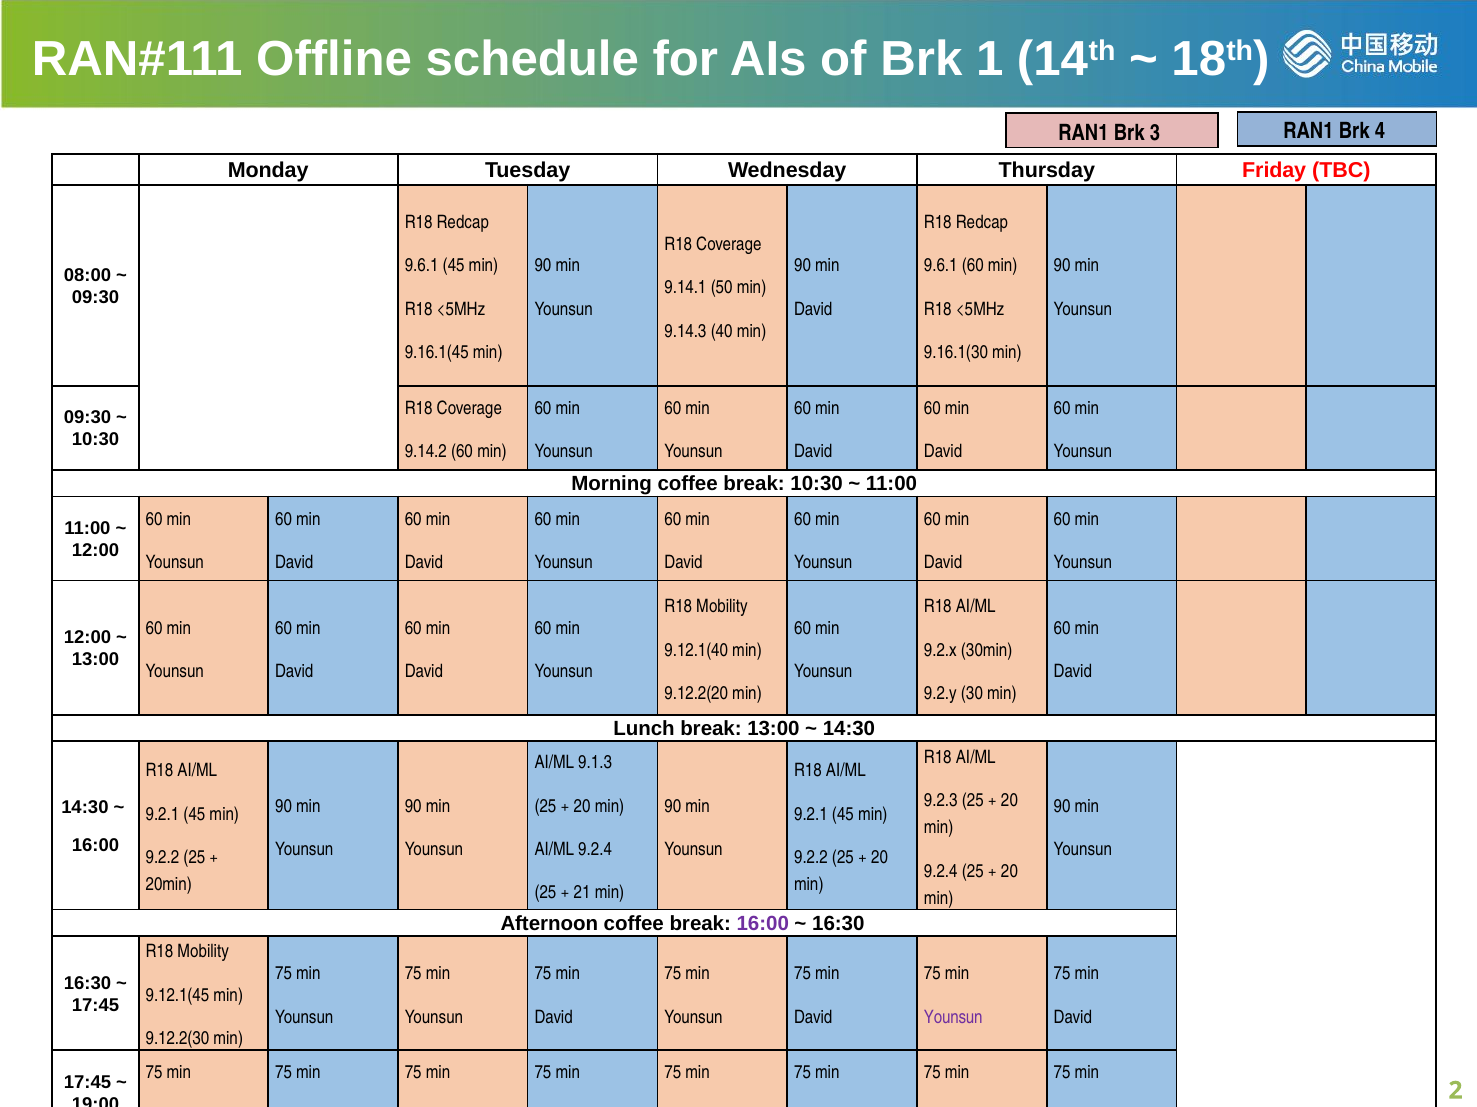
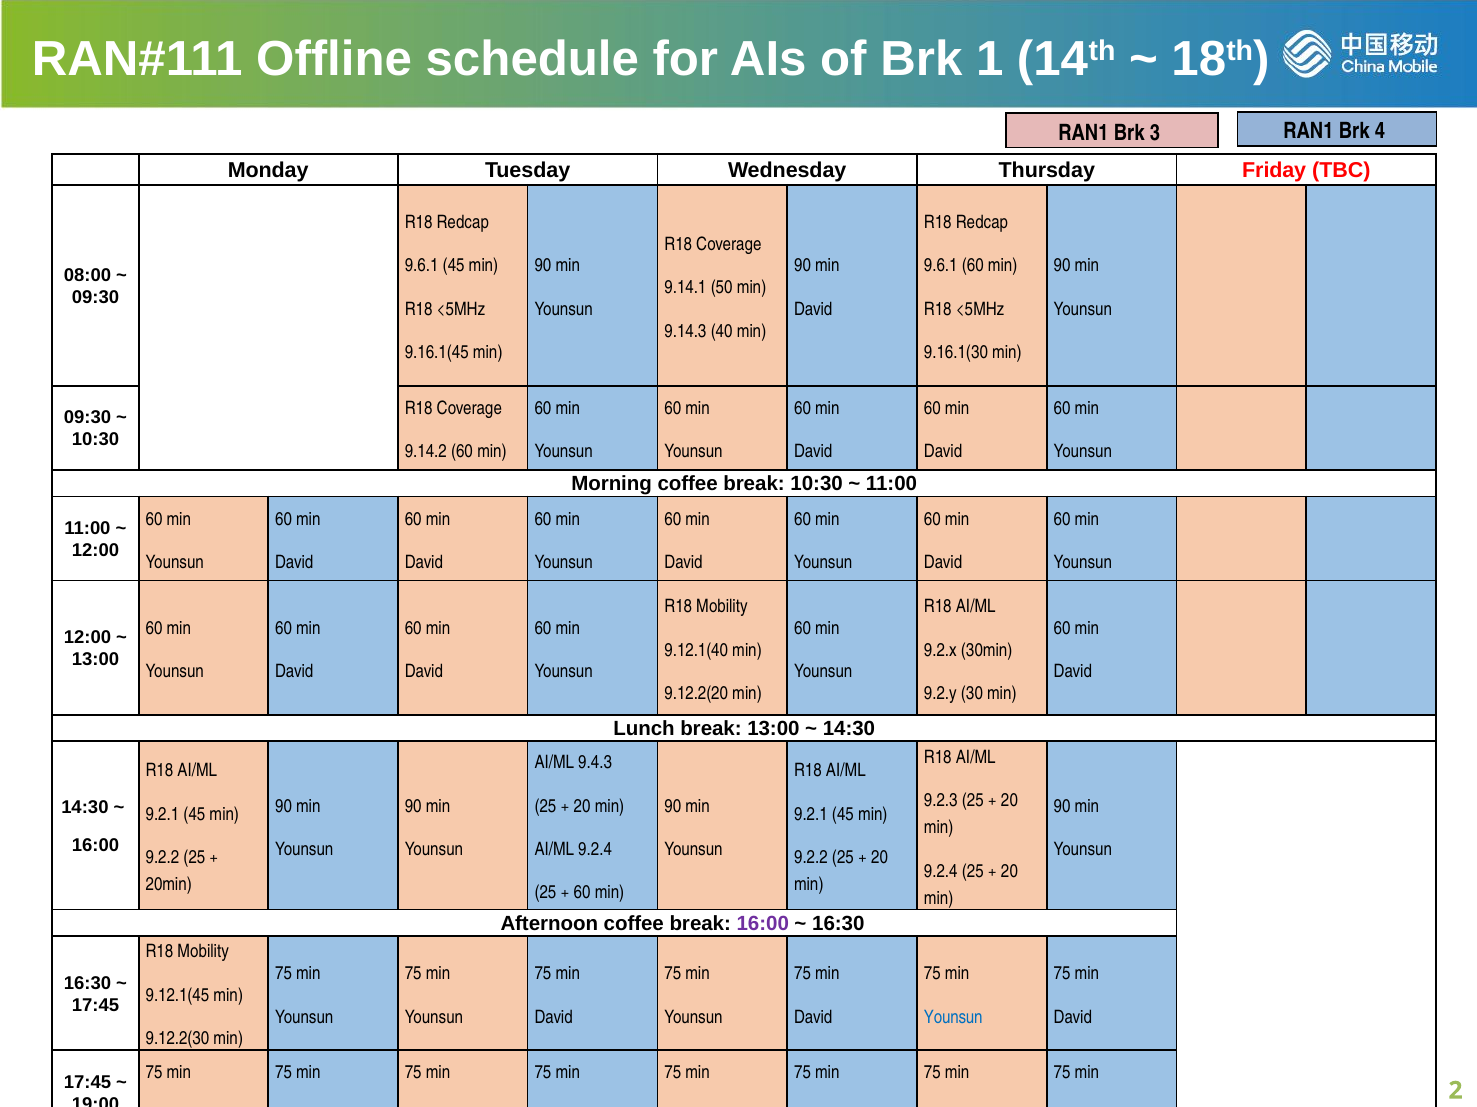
9.1.3: 9.1.3 -> 9.4.3
21 at (582, 893): 21 -> 60
Younsun at (953, 1018) colour: purple -> blue
